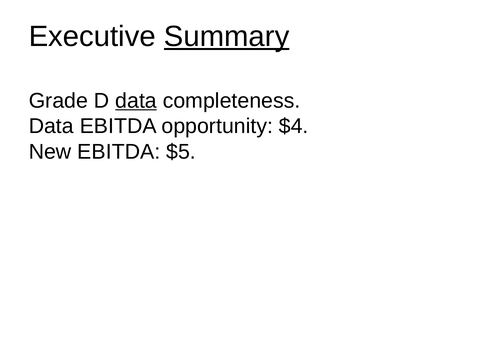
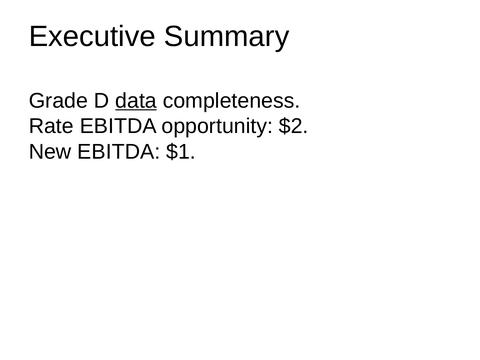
Summary underline: present -> none
Data at (51, 126): Data -> Rate
$4: $4 -> $2
$5: $5 -> $1
